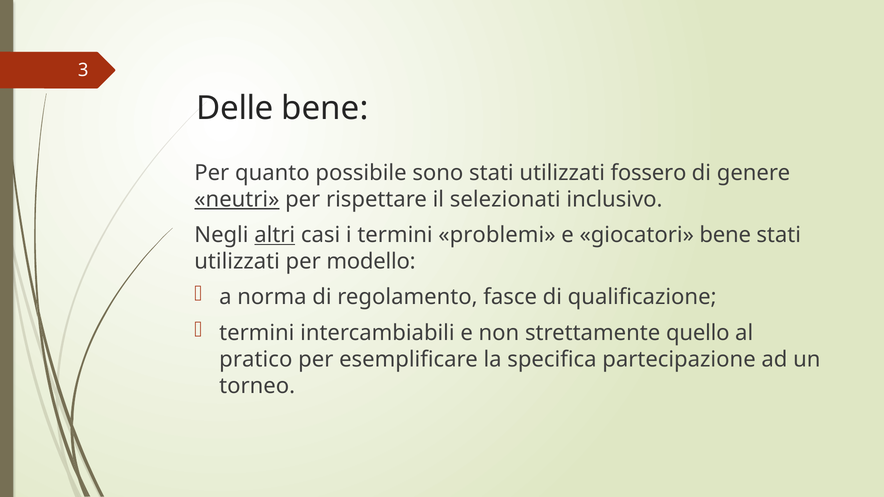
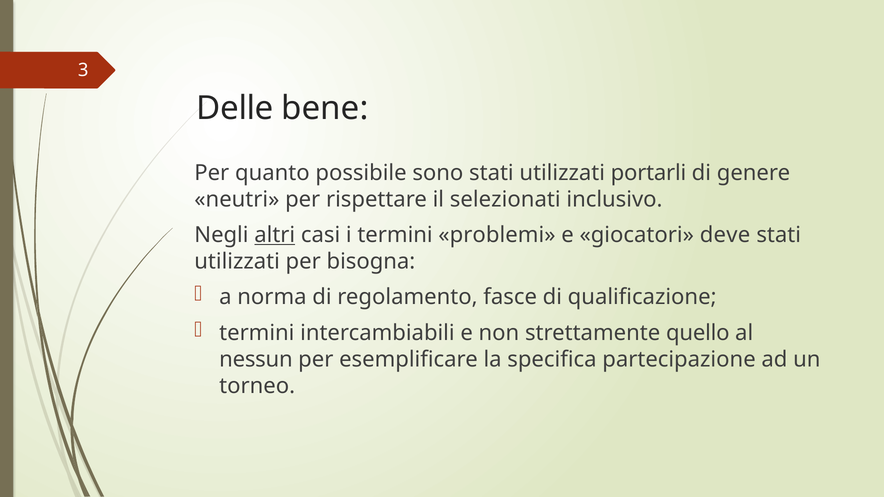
fossero: fossero -> portarli
neutri underline: present -> none
giocatori bene: bene -> deve
modello: modello -> bisogna
pratico: pratico -> nessun
